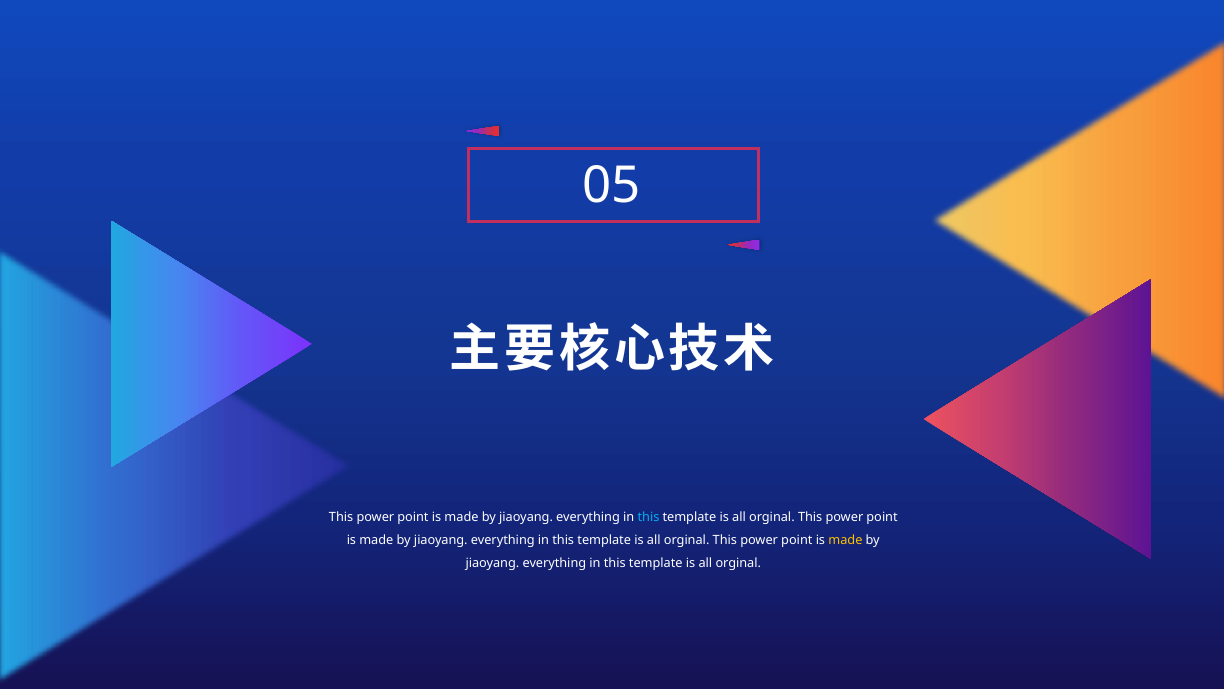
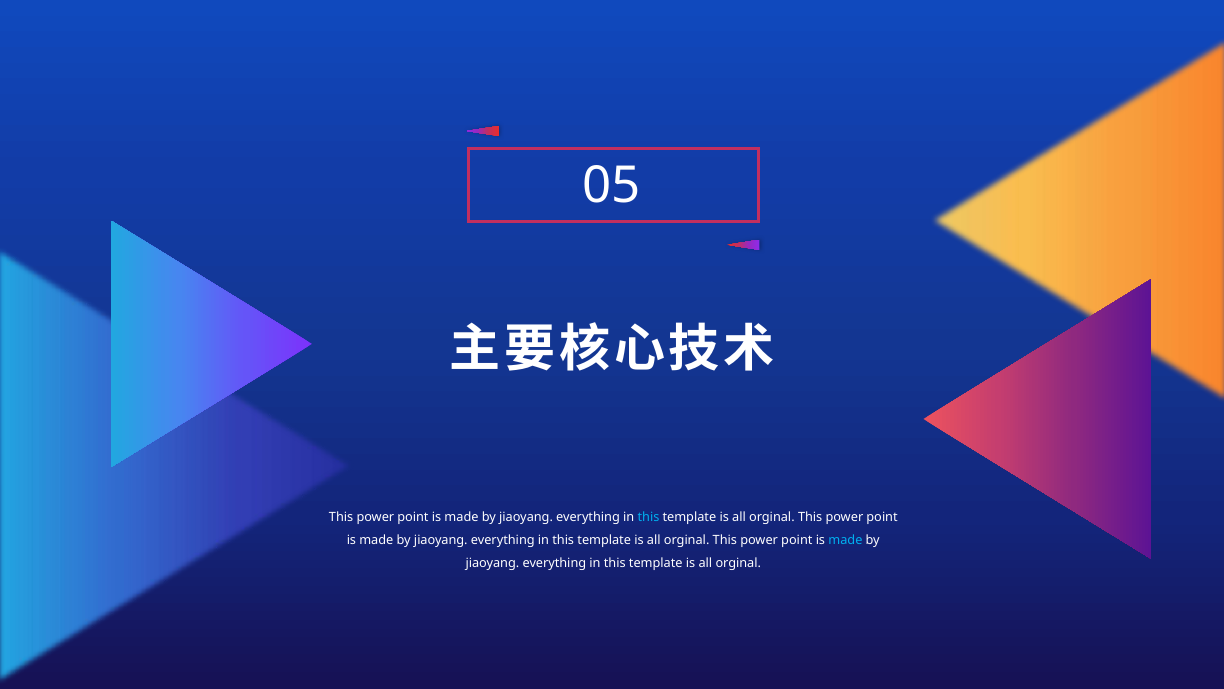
made at (845, 540) colour: yellow -> light blue
